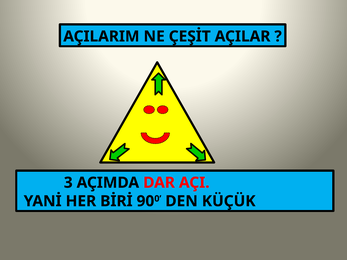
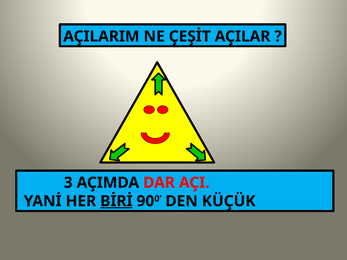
BİRİ underline: none -> present
